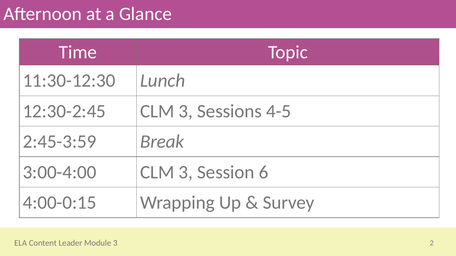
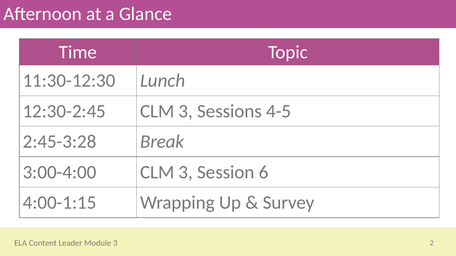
2:45-3:59: 2:45-3:59 -> 2:45-3:28
4:00-0:15: 4:00-0:15 -> 4:00-1:15
